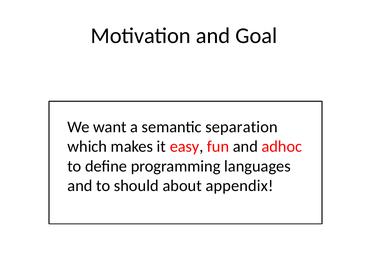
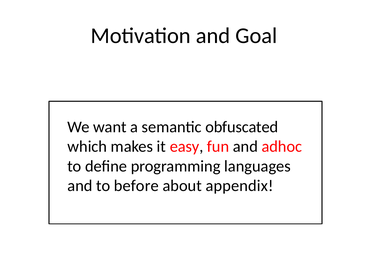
separation: separation -> obfuscated
should: should -> before
